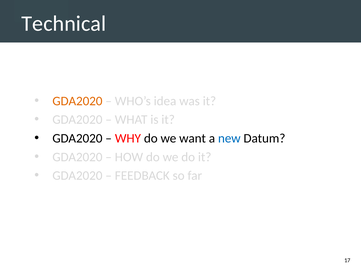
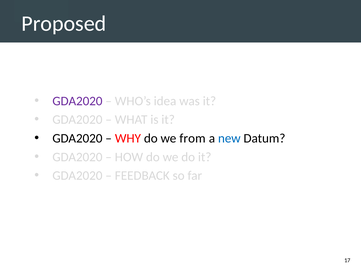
Technical: Technical -> Proposed
GDA2020 at (77, 101) colour: orange -> purple
want: want -> from
